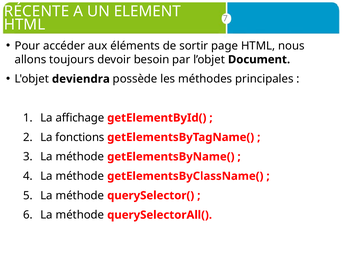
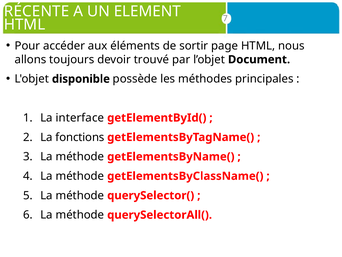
besoin: besoin -> trouvé
deviendra: deviendra -> disponible
affichage: affichage -> interface
